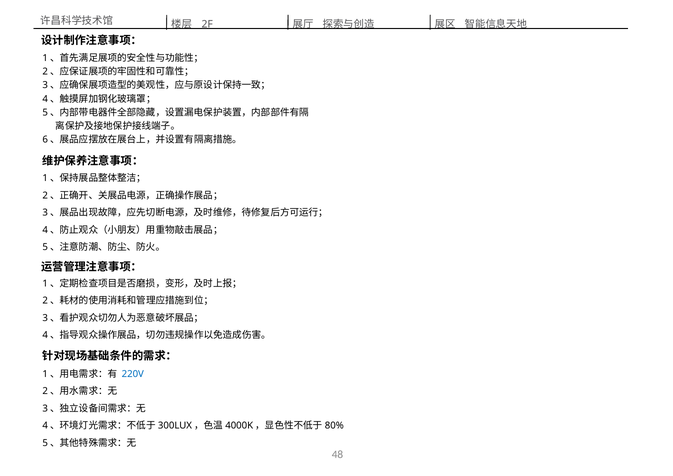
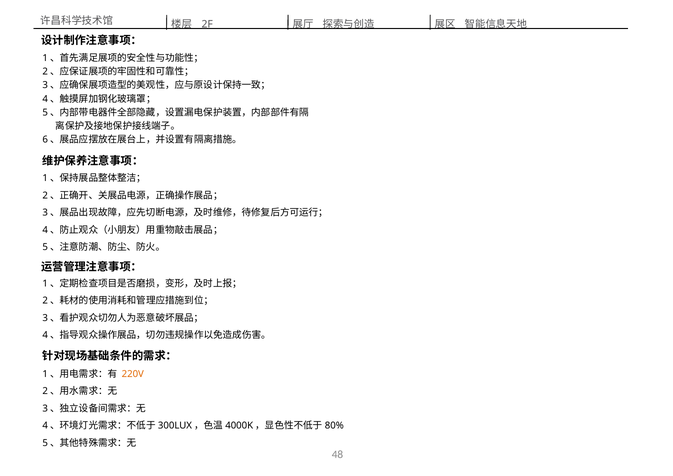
220V colour: blue -> orange
